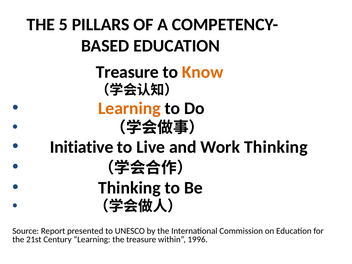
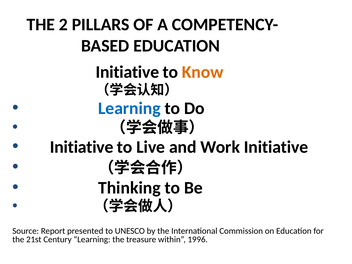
5: 5 -> 2
Treasure at (127, 72): Treasure -> Initiative
Learning at (129, 108) colour: orange -> blue
Work Thinking: Thinking -> Initiative
